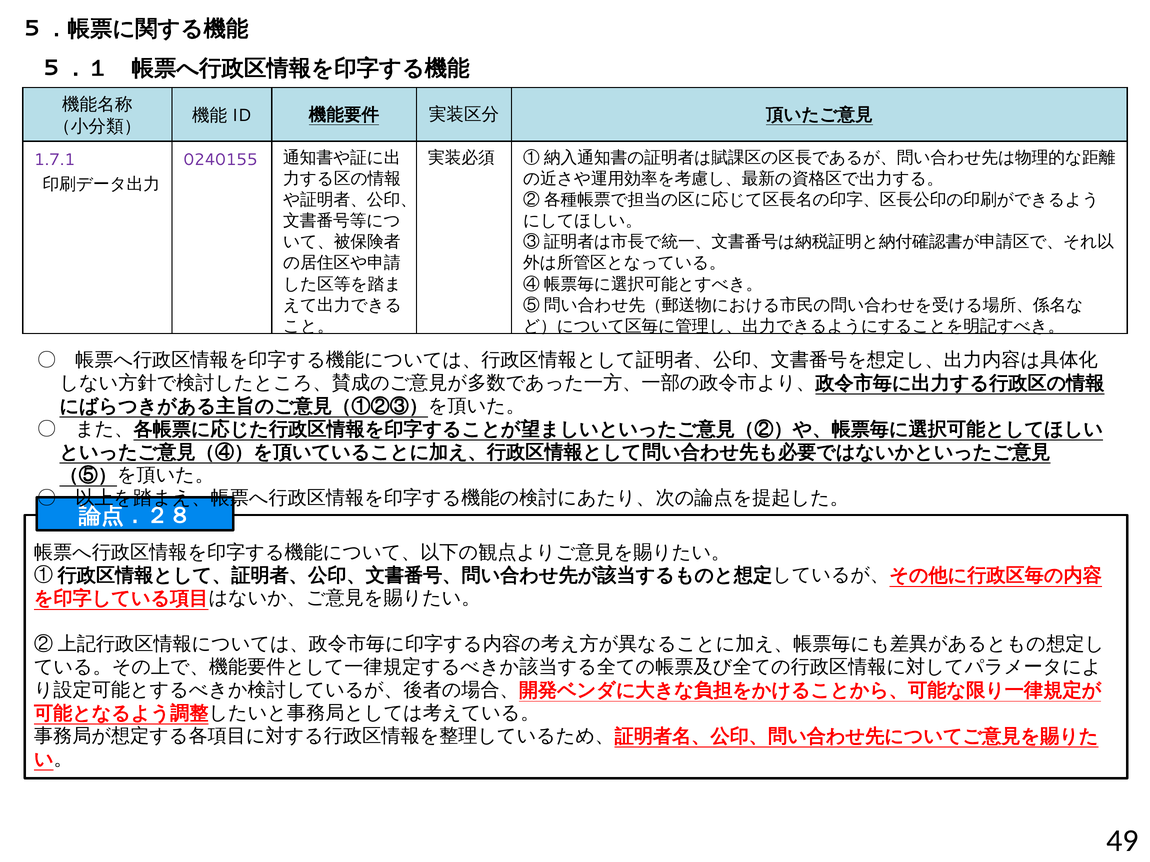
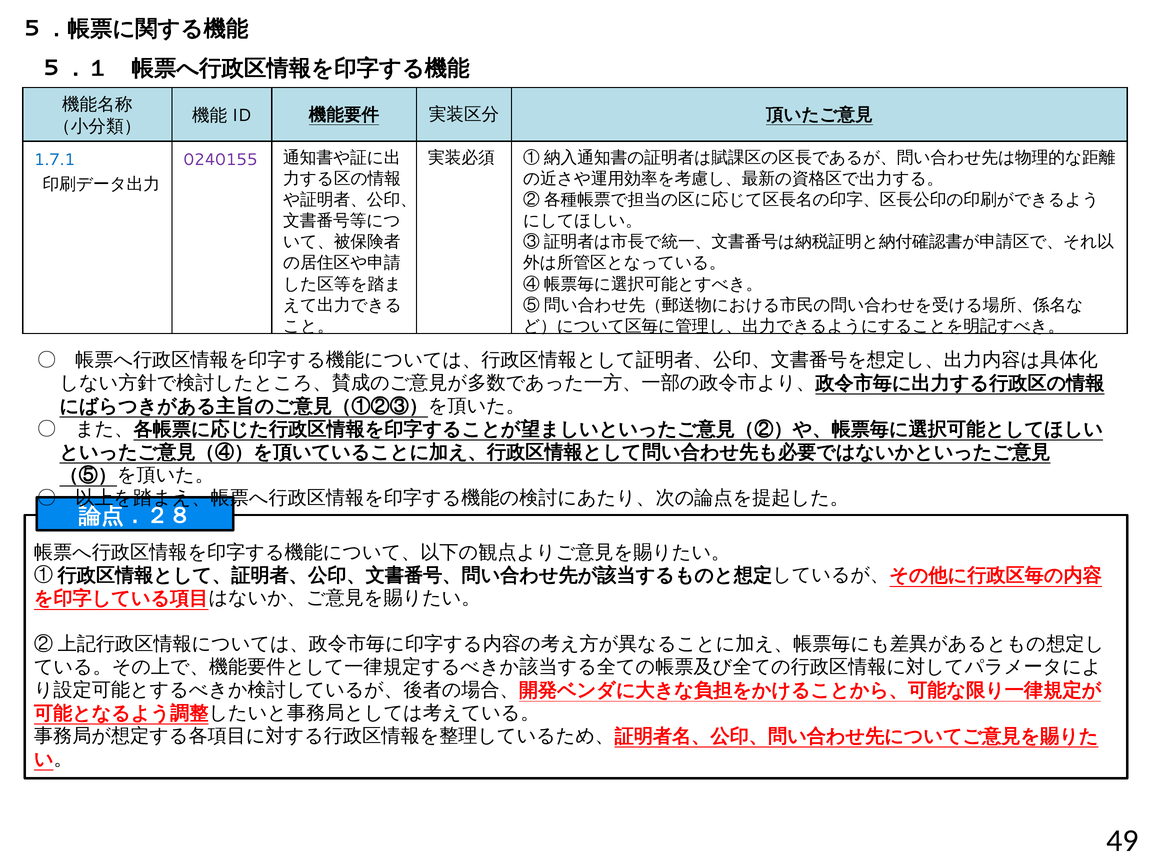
1.7.1 colour: purple -> blue
